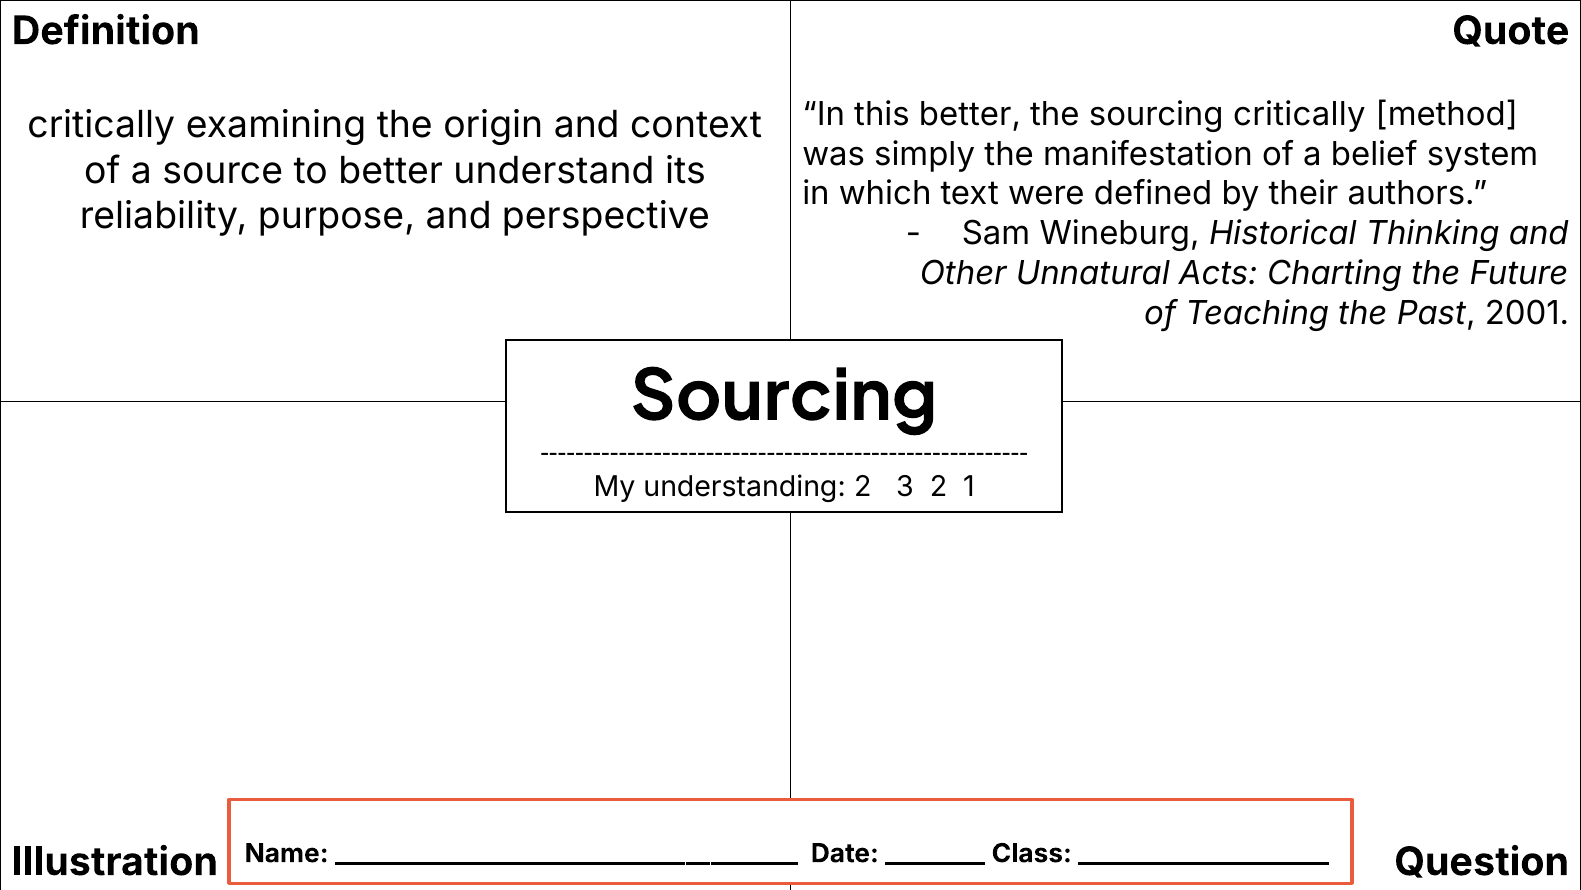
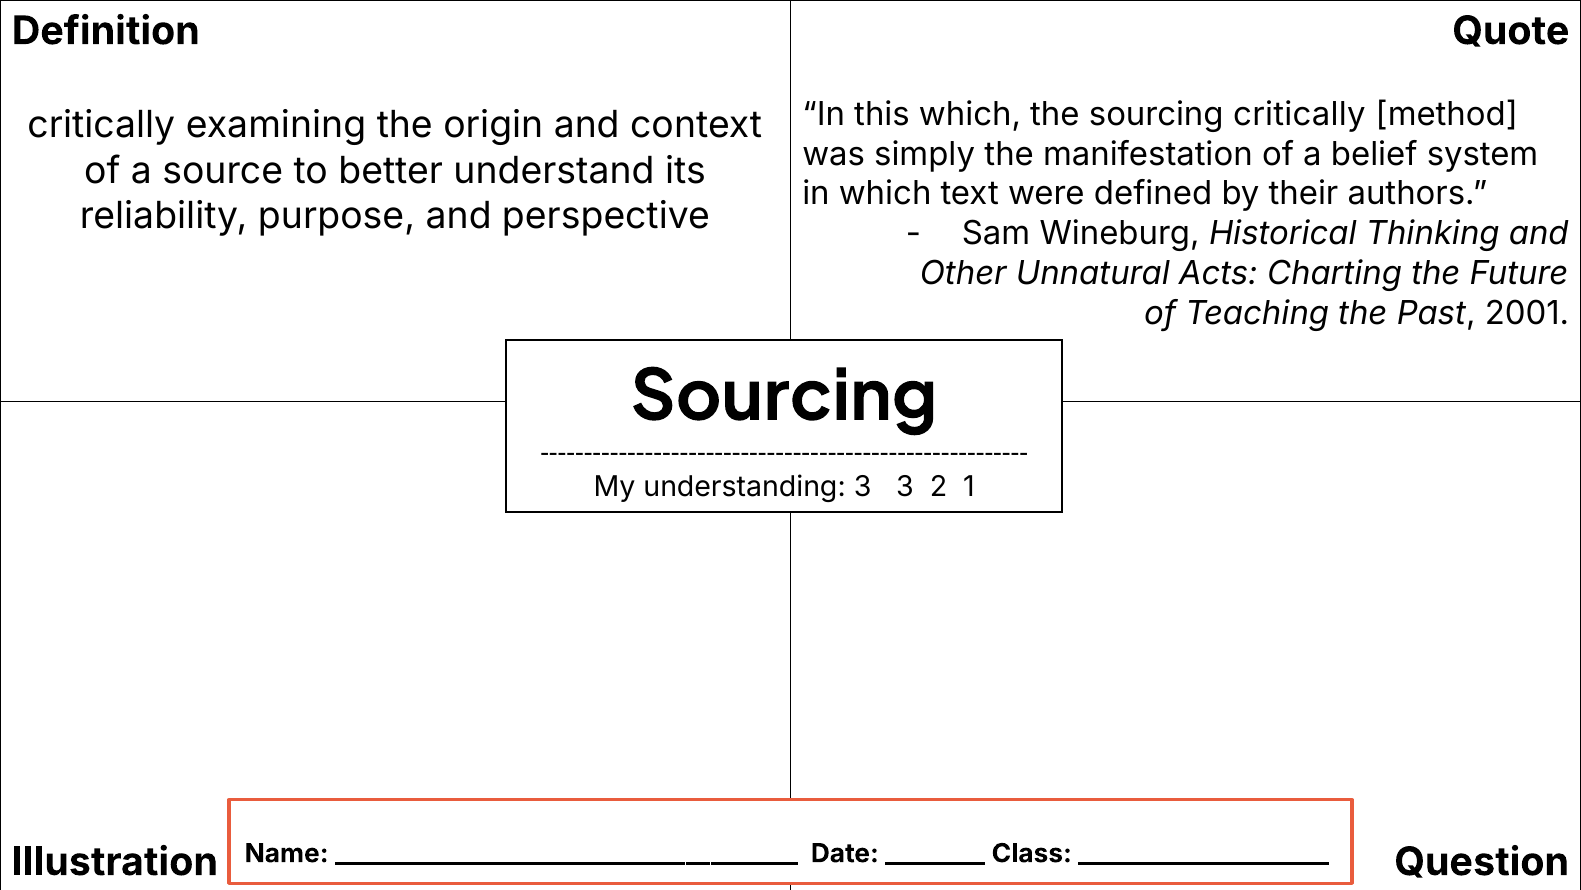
this better: better -> which
understanding 2: 2 -> 3
